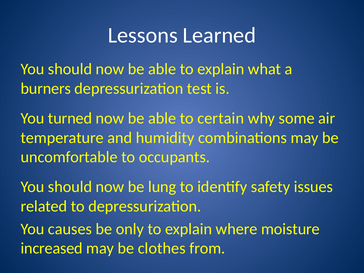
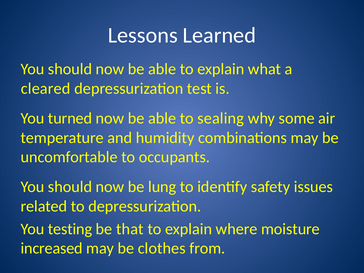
burners: burners -> cleared
certain: certain -> sealing
causes: causes -> testing
only: only -> that
